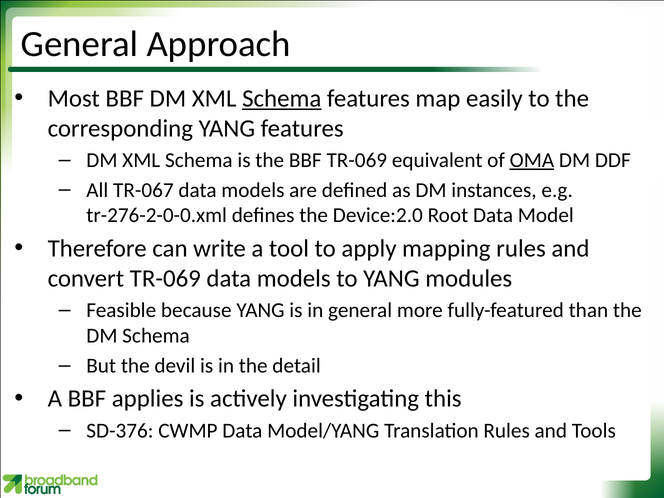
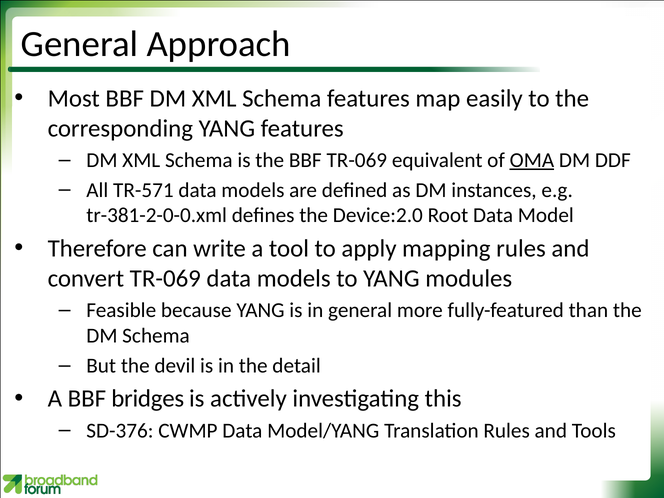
Schema at (282, 98) underline: present -> none
TR-067: TR-067 -> TR-571
tr-276-2-0-0.xml: tr-276-2-0-0.xml -> tr-381-2-0-0.xml
applies: applies -> bridges
